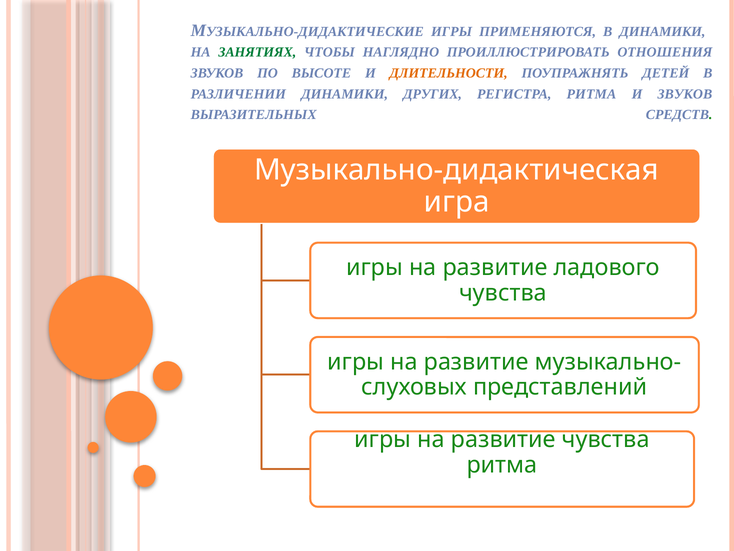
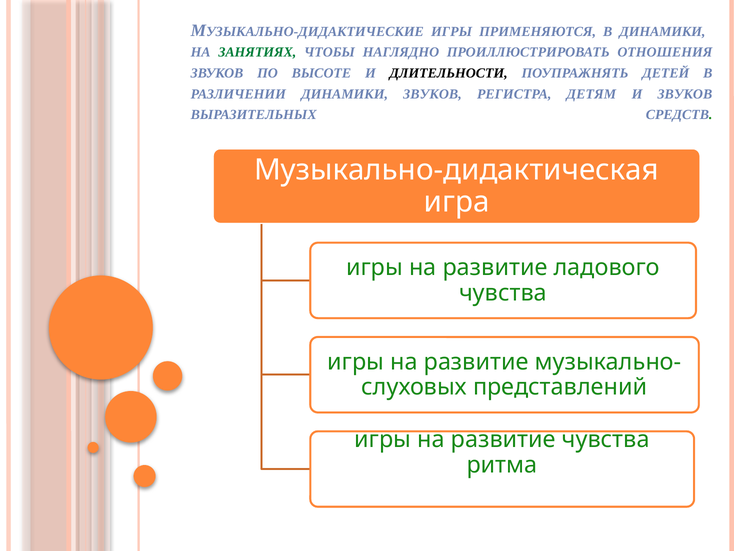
ДЛИТЕЛЬНОСТИ colour: orange -> black
ДИНАМИКИ ДРУГИХ: ДРУГИХ -> ЗВУКОВ
РЕГИСТРА РИТМА: РИТМА -> ДЕТЯМ
